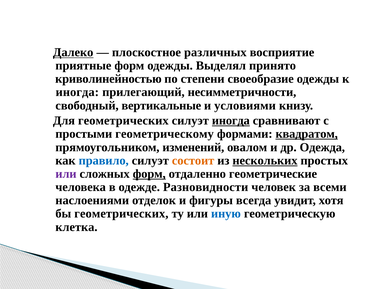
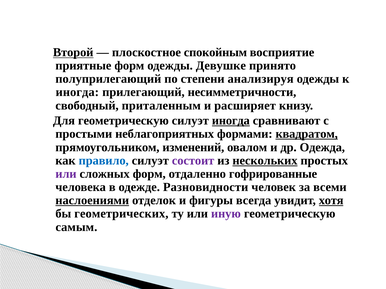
Далеко: Далеко -> Второй
различных: различных -> спокойным
Выделял: Выделял -> Девушке
криволинейностью: криволинейностью -> полуприлегающий
своеобразие: своеобразие -> анализируя
вертикальные: вертикальные -> приталенным
условиями: условиями -> расширяет
Для геометрических: геометрических -> геометрическую
геометрическому: геометрическому -> неблагоприятных
состоит colour: orange -> purple
форм at (149, 174) underline: present -> none
геометрические: геометрические -> гофрированные
наслоениями underline: none -> present
хотя underline: none -> present
иную colour: blue -> purple
клетка: клетка -> самым
